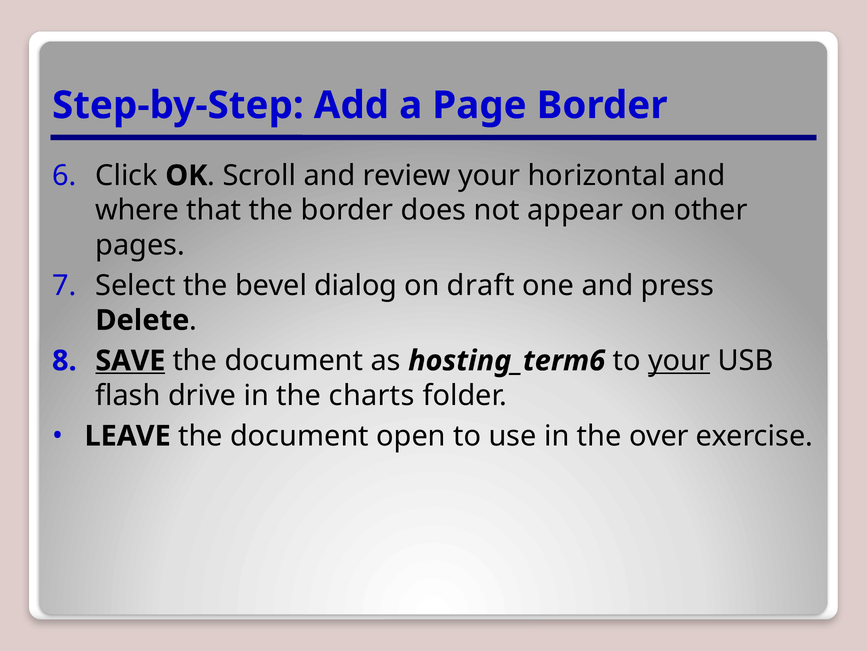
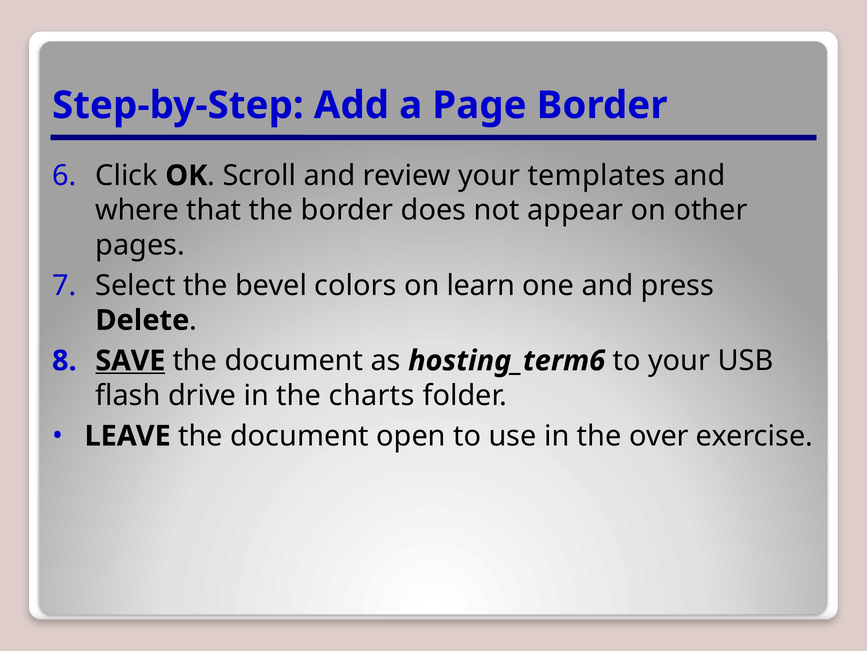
horizontal: horizontal -> templates
dialog: dialog -> colors
draft: draft -> learn
your at (679, 360) underline: present -> none
